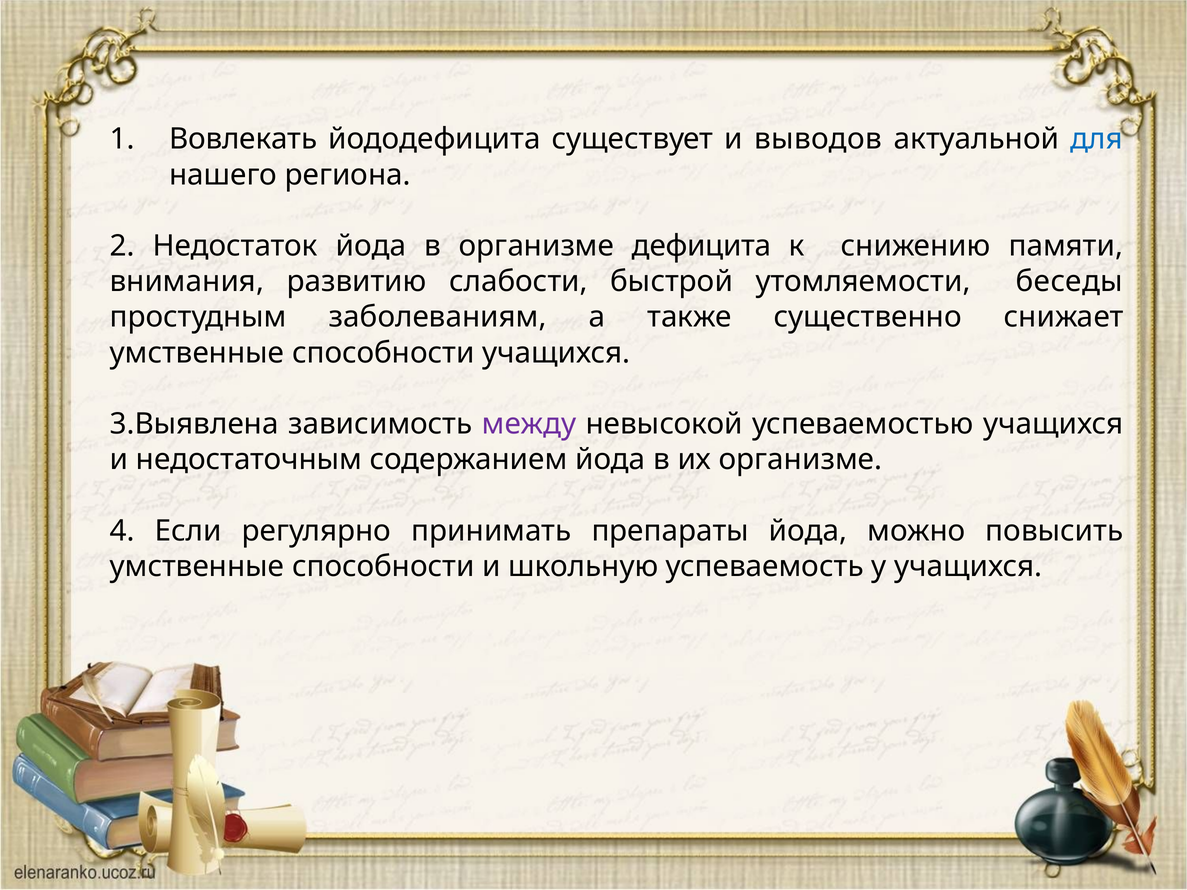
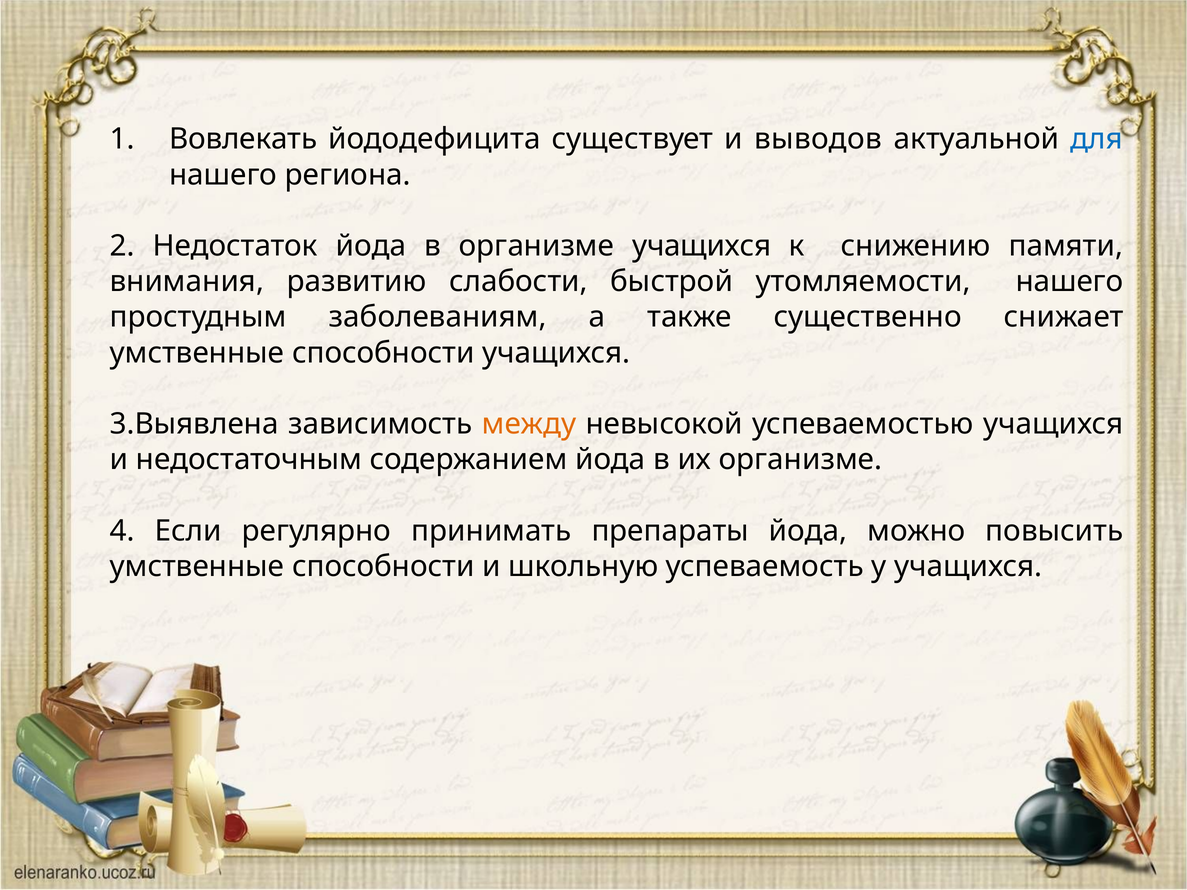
организме дефицита: дефицита -> учащихся
утомляемости беседы: беседы -> нашего
между colour: purple -> orange
